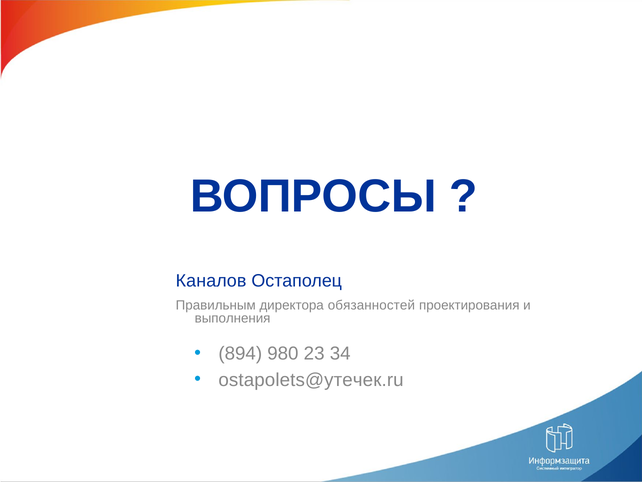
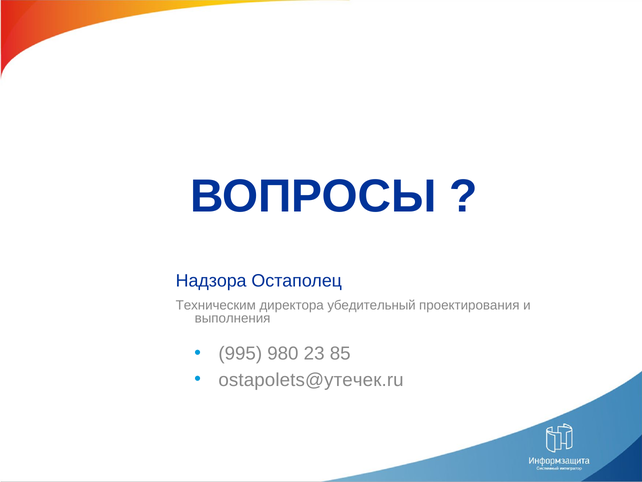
Каналов: Каналов -> Надзора
Правильным: Правильным -> Техническим
обязанностей: обязанностей -> убедительный
894: 894 -> 995
34: 34 -> 85
